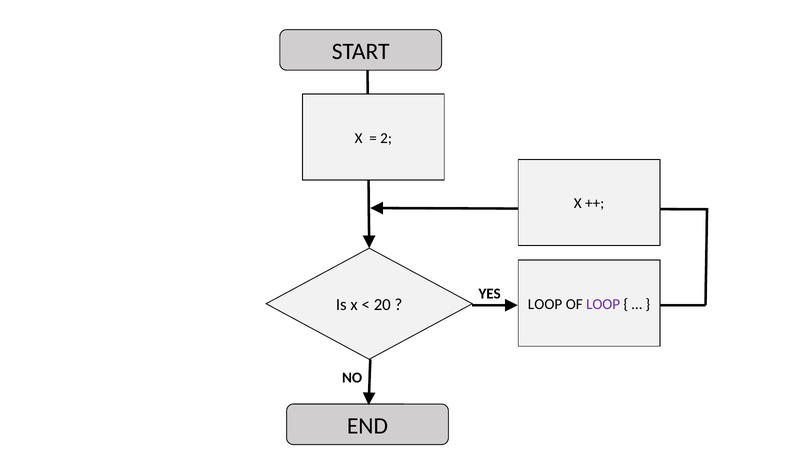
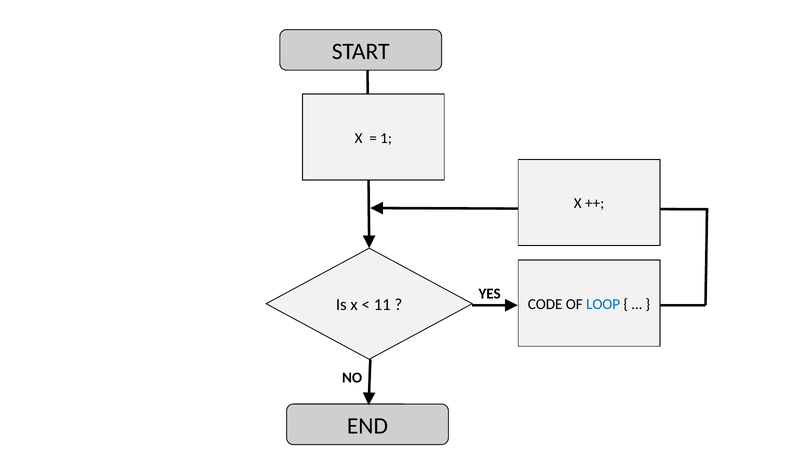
2: 2 -> 1
20: 20 -> 11
LOOP at (545, 304): LOOP -> CODE
LOOP at (603, 304) colour: purple -> blue
